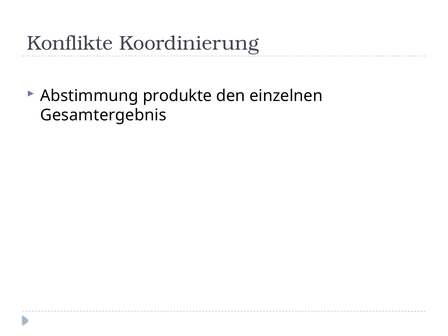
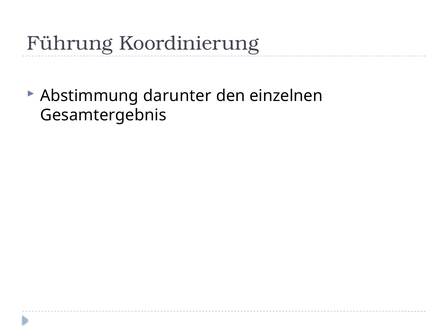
Konflikte: Konflikte -> Führung
produkte: produkte -> darunter
